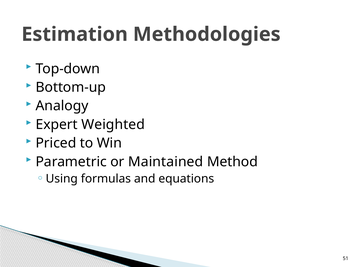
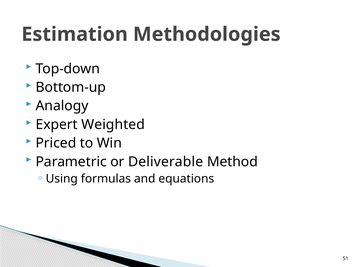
Maintained: Maintained -> Deliverable
